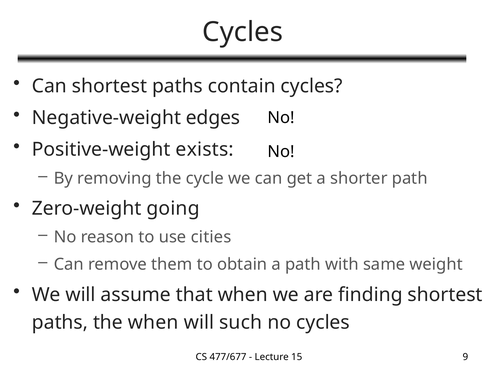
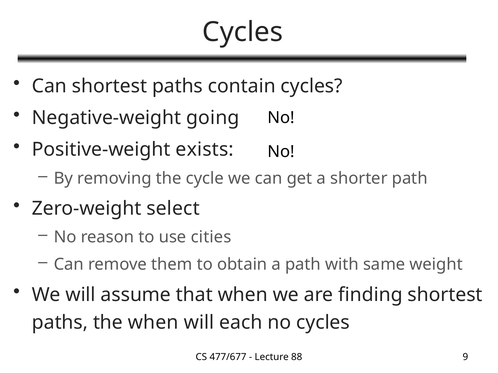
edges: edges -> going
going: going -> select
such: such -> each
15: 15 -> 88
